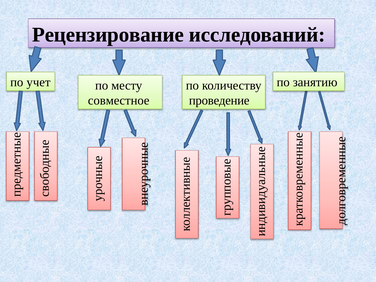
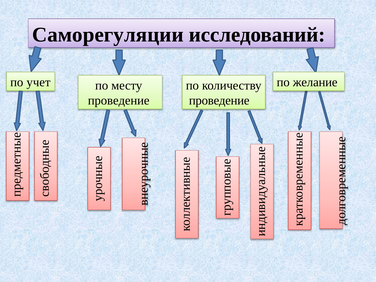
Рецензирование: Рецензирование -> Саморегуляции
занятию: занятию -> желание
совместное at (119, 100): совместное -> проведение
